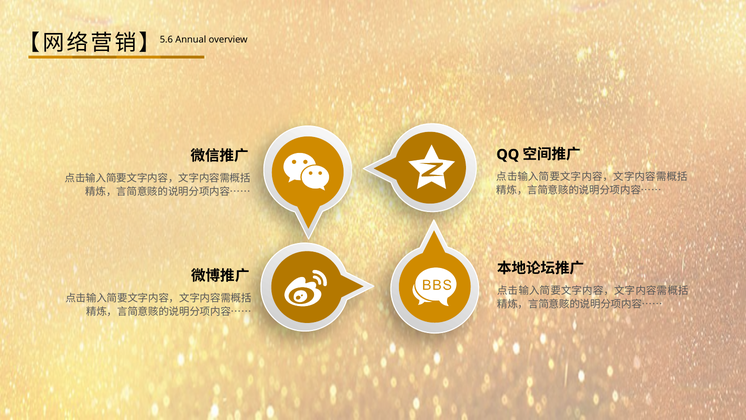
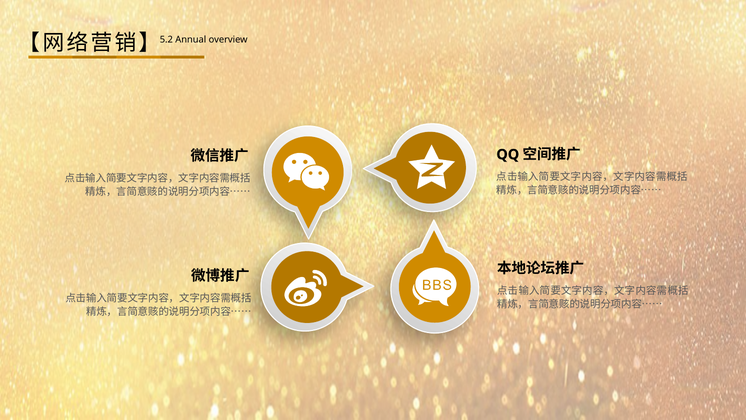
5.6: 5.6 -> 5.2
